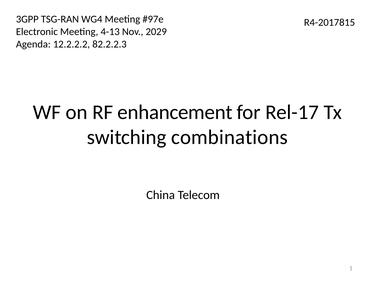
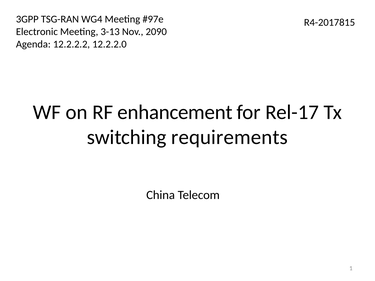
4-13: 4-13 -> 3-13
2029: 2029 -> 2090
82.2.2.3: 82.2.2.3 -> 12.2.2.0
combinations: combinations -> requirements
